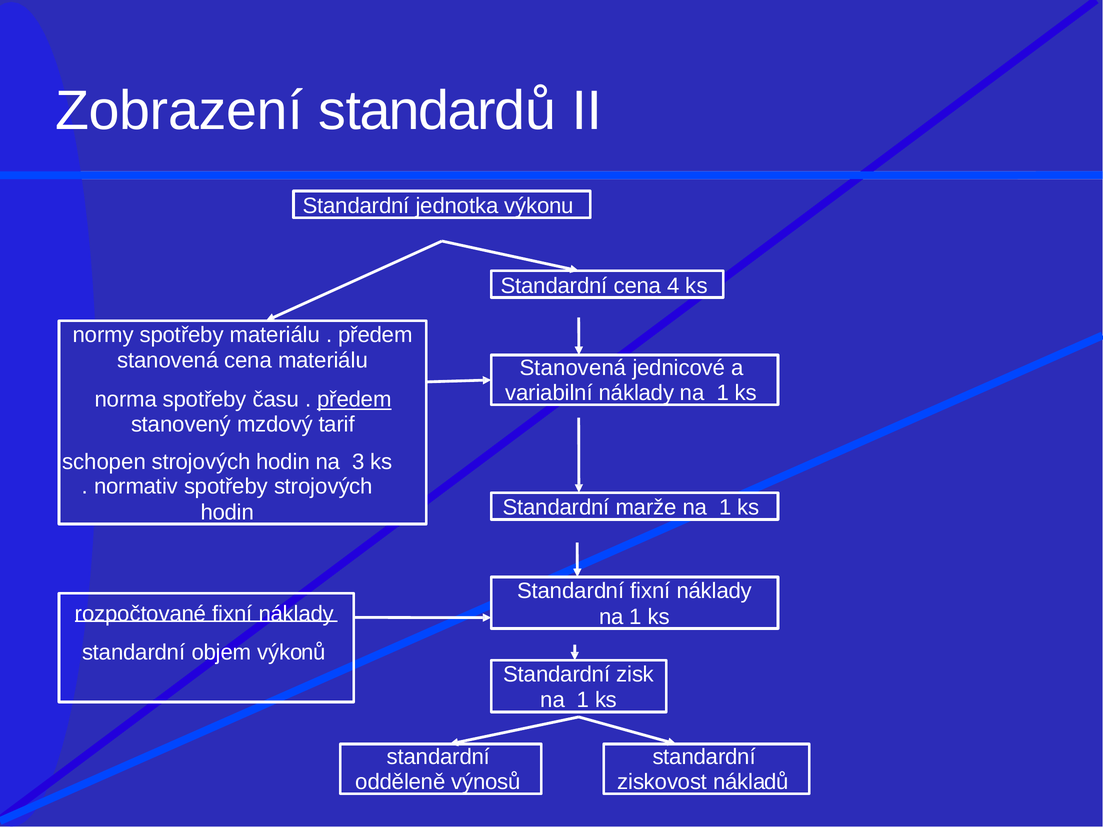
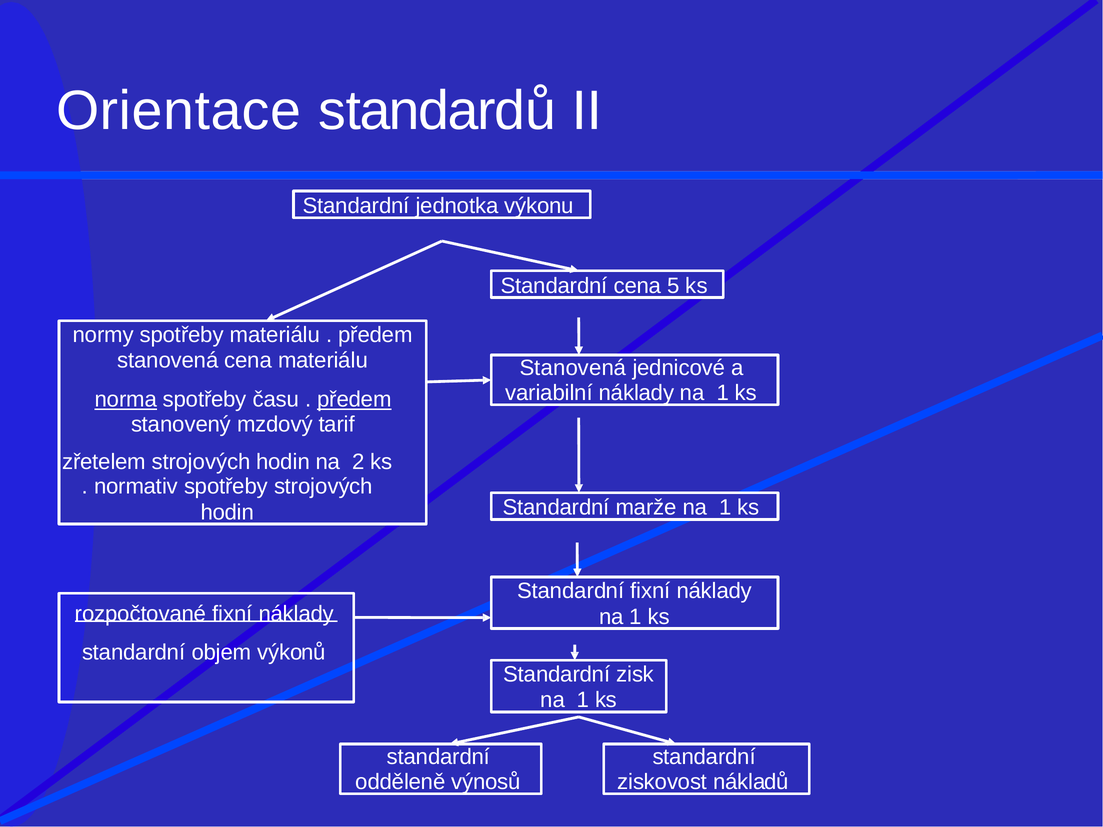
Zobrazení: Zobrazení -> Orientace
4: 4 -> 5
norma underline: none -> present
schopen: schopen -> zřetelem
3: 3 -> 2
